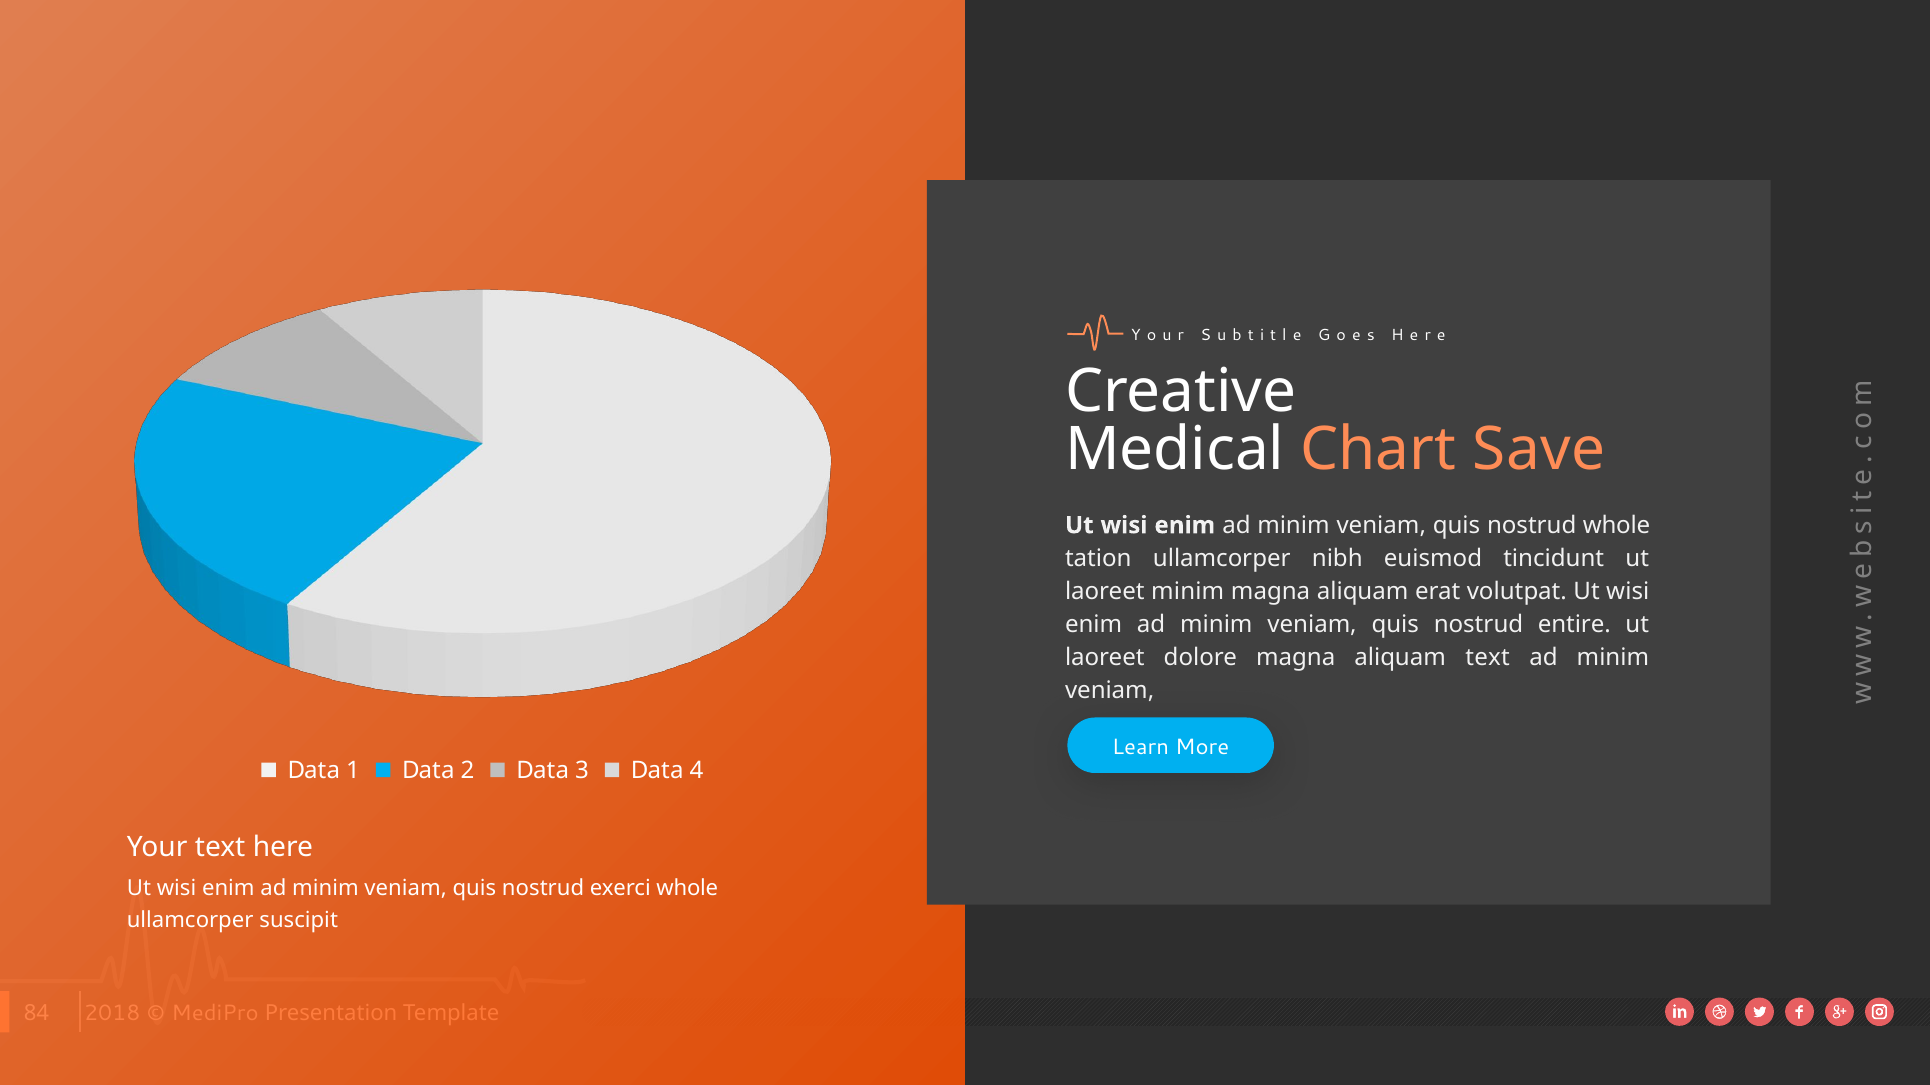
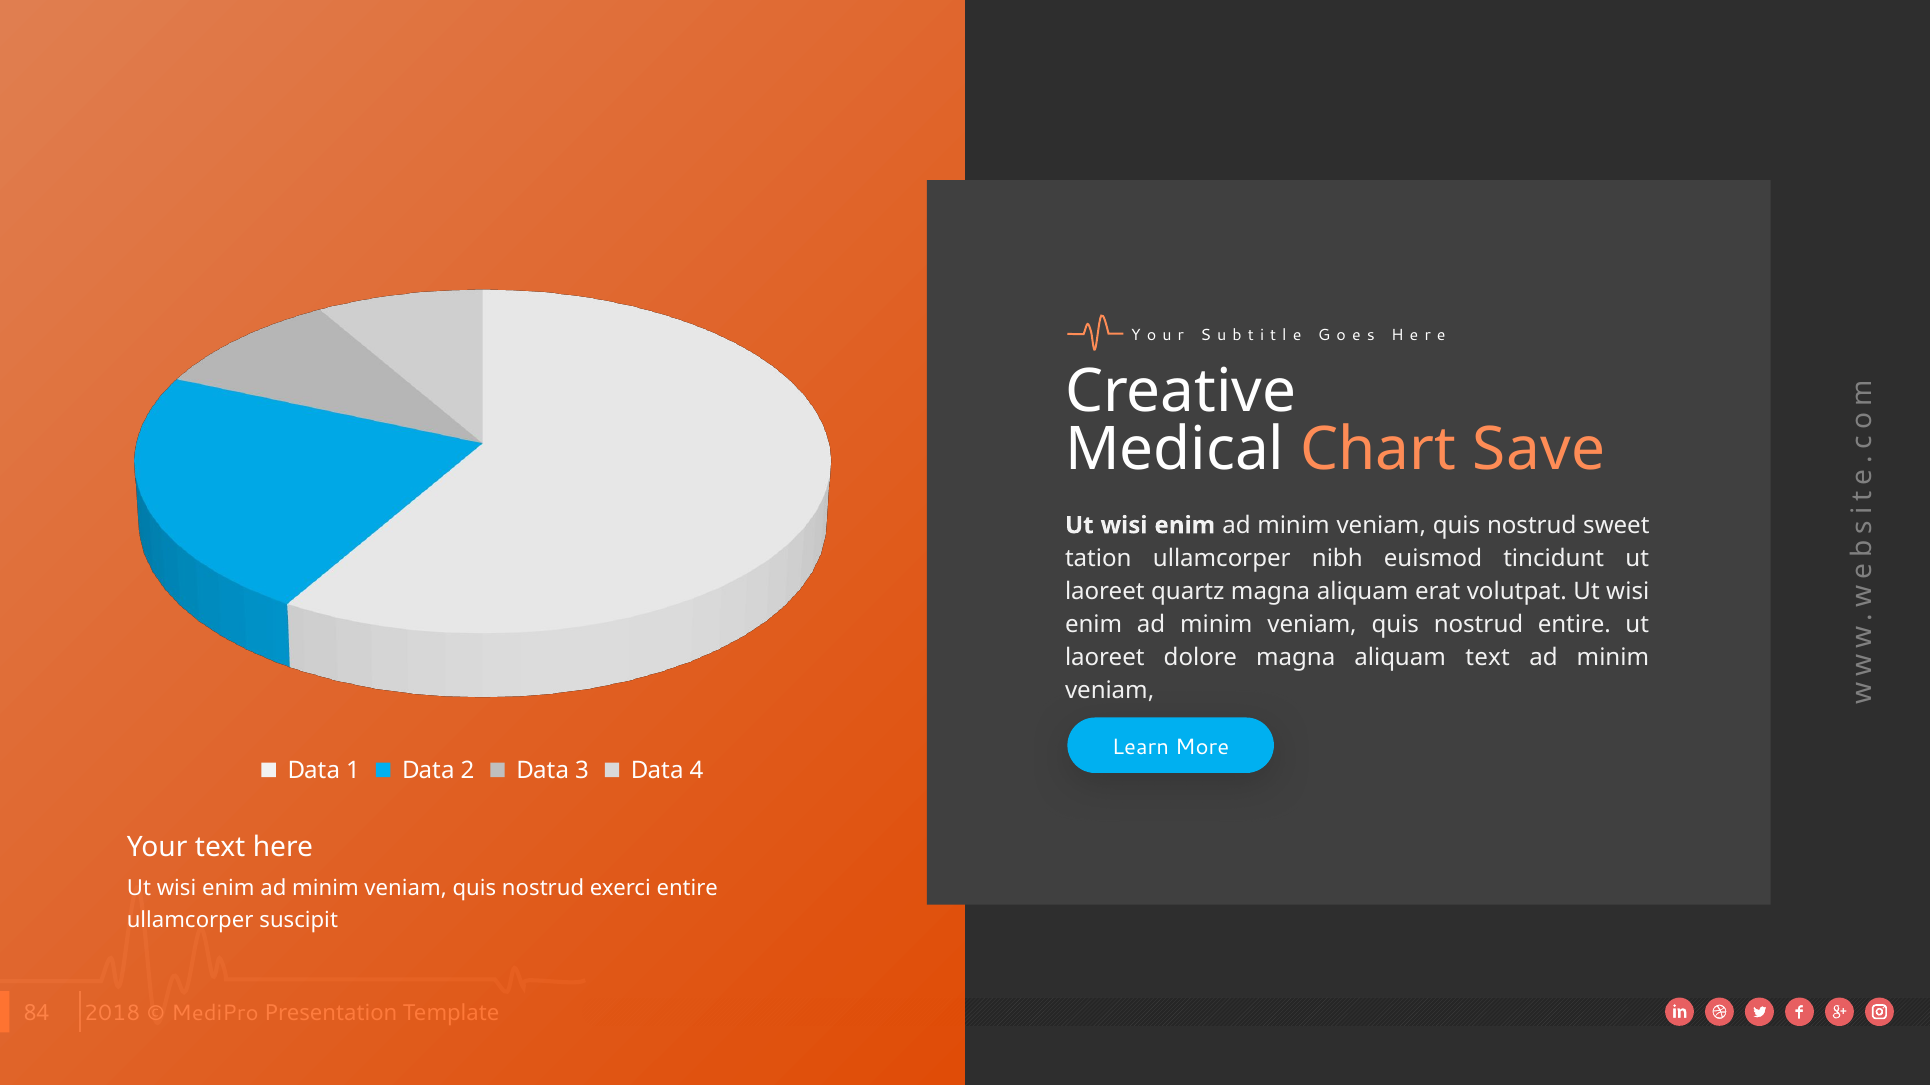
nostrud whole: whole -> sweet
laoreet minim: minim -> quartz
exerci whole: whole -> entire
